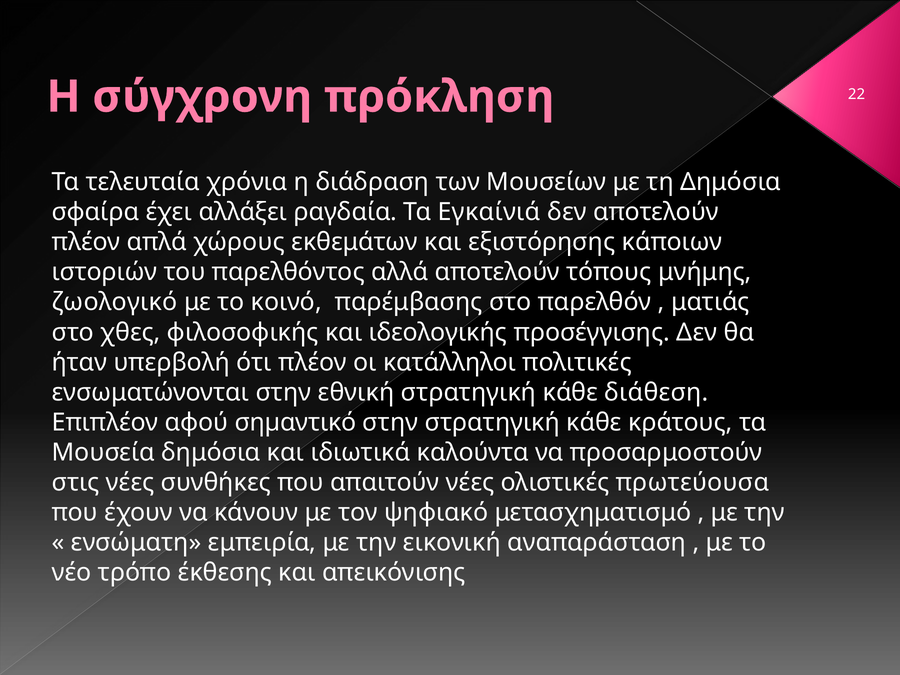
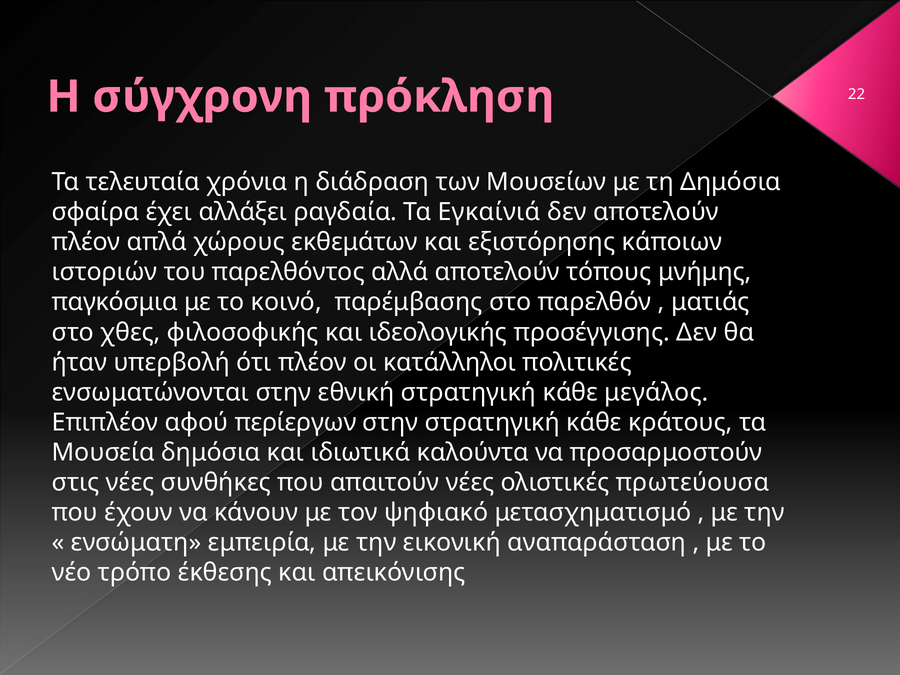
ζωολογικό: ζωολογικό -> παγκόσμια
διάθεση: διάθεση -> μεγάλος
σηµαντικό: σηµαντικό -> περίεργων
